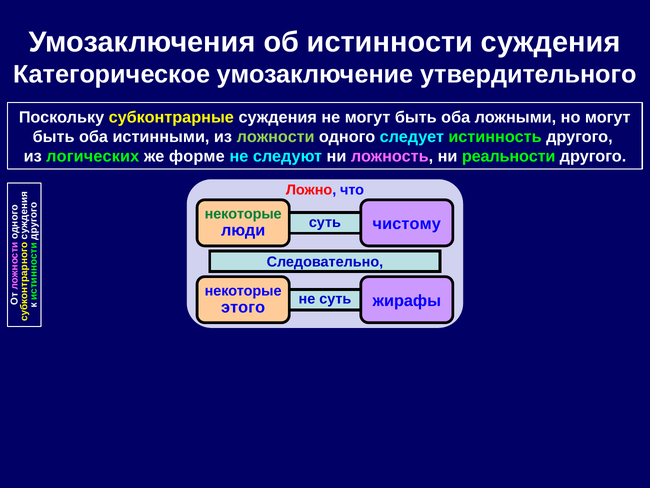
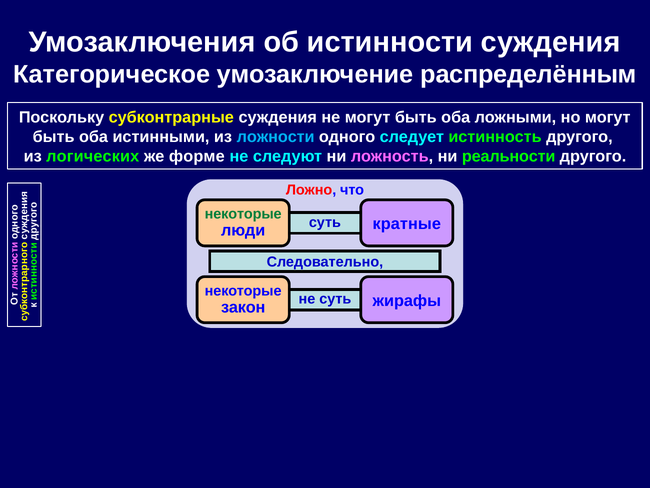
утвердительного: утвердительного -> распределённым
ложности colour: light green -> light blue
чистому: чистому -> кратные
этого: этого -> закон
